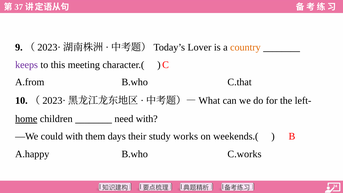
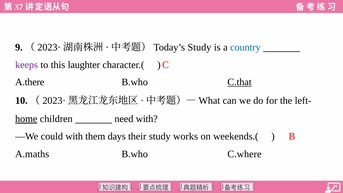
Lover at (199, 47): Lover -> Study
country colour: orange -> blue
meeting: meeting -> laughter
A.from: A.from -> A.there
C.that underline: none -> present
A.happy: A.happy -> A.maths
C.works: C.works -> C.where
